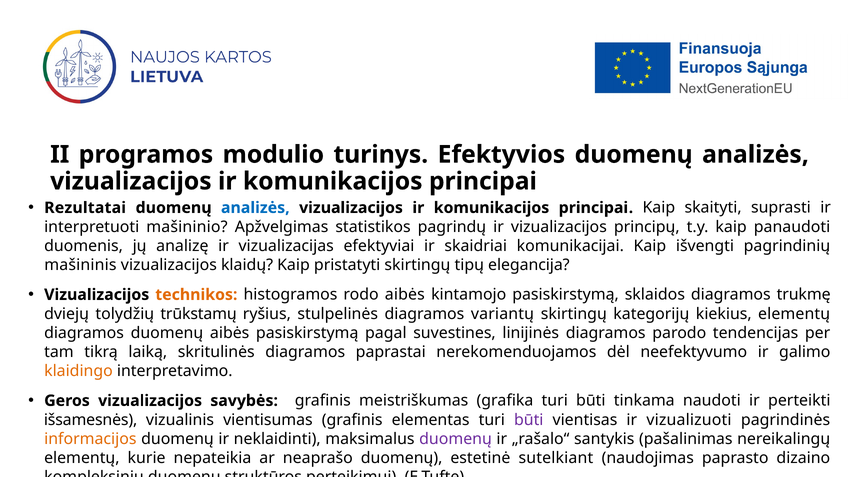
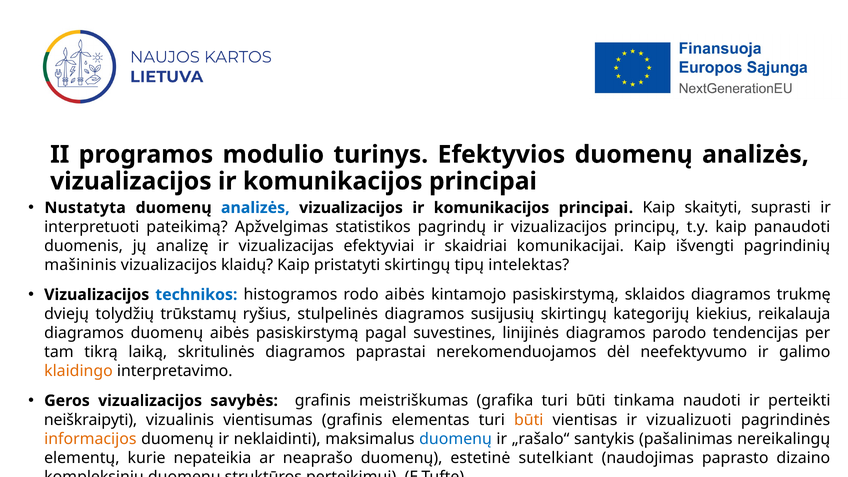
Rezultatai: Rezultatai -> Nustatyta
mašininio: mašininio -> pateikimą
elegancija: elegancija -> intelektas
technikos colour: orange -> blue
variantų: variantų -> susijusių
kiekius elementų: elementų -> reikalauja
išsamesnės: išsamesnės -> neiškraipyti
būti at (529, 420) colour: purple -> orange
duomenų at (456, 439) colour: purple -> blue
